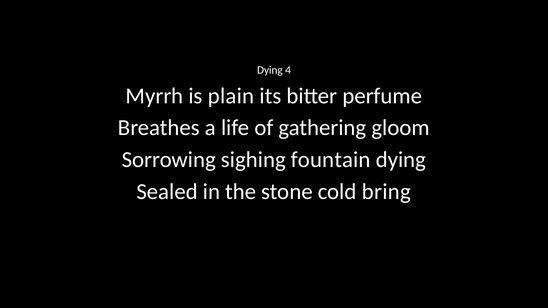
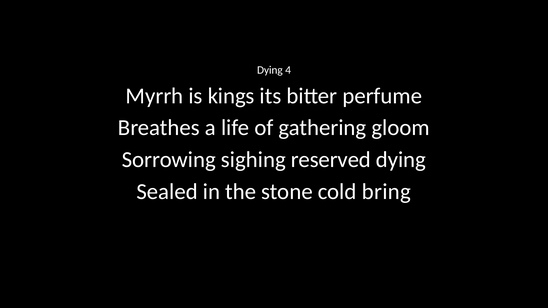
plain: plain -> kings
fountain: fountain -> reserved
